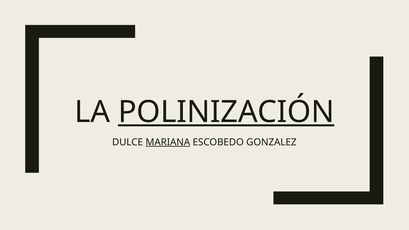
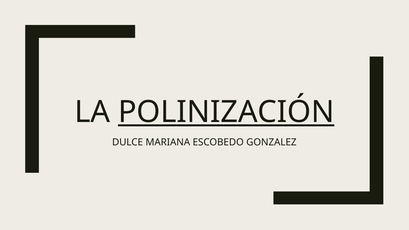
MARIANA underline: present -> none
